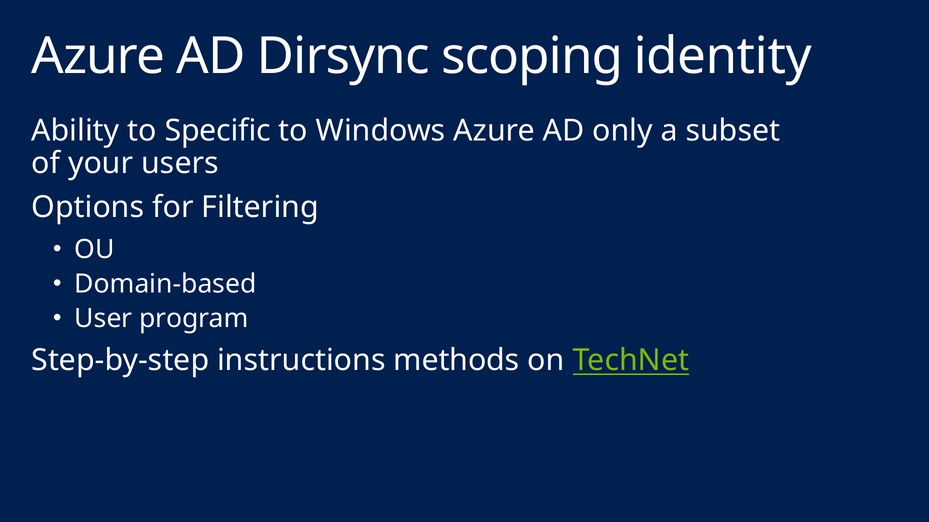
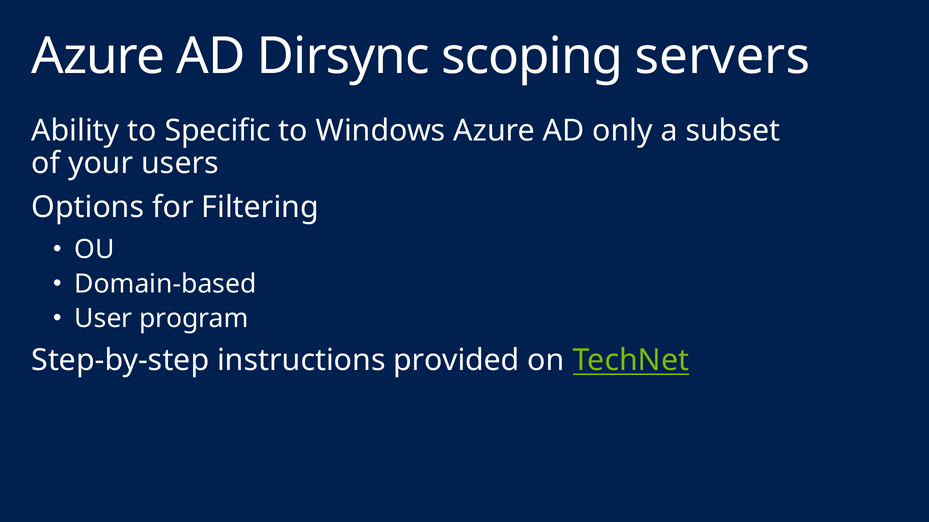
identity: identity -> servers
methods: methods -> provided
